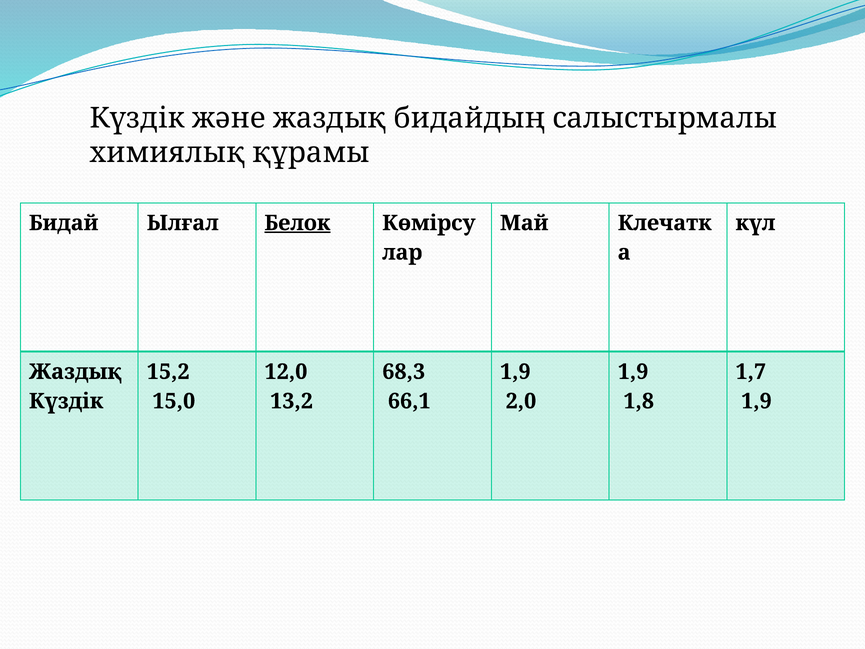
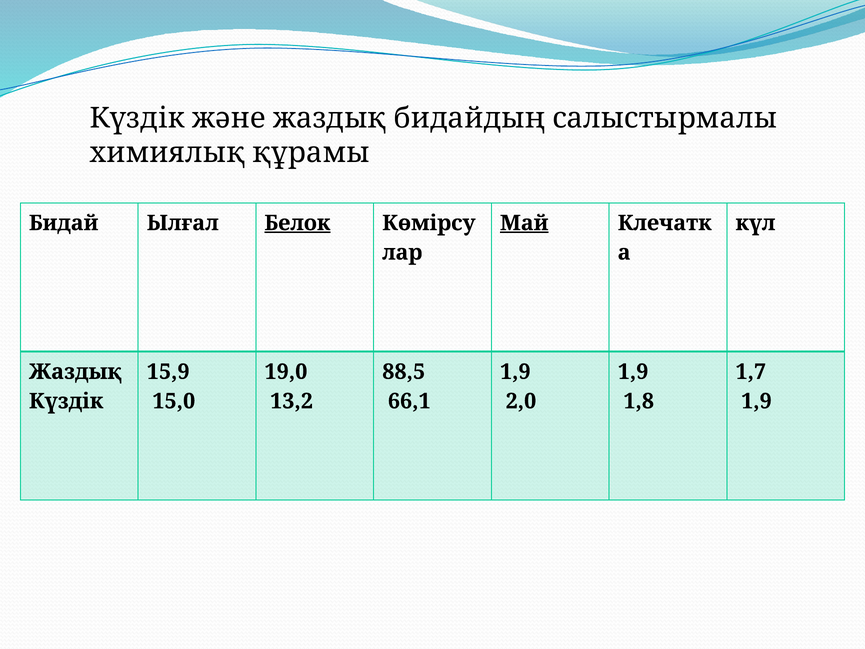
Май underline: none -> present
15,2: 15,2 -> 15,9
12,0: 12,0 -> 19,0
68,3: 68,3 -> 88,5
